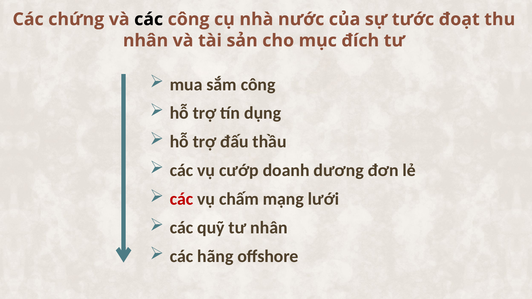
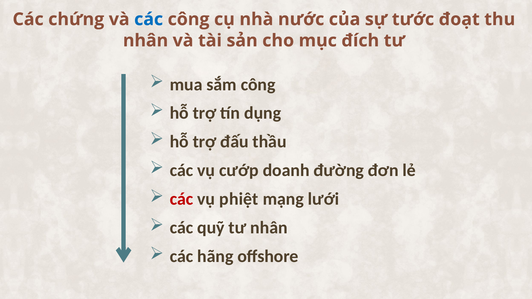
các at (149, 19) colour: black -> blue
dương: dương -> đường
chấm: chấm -> phiệt
